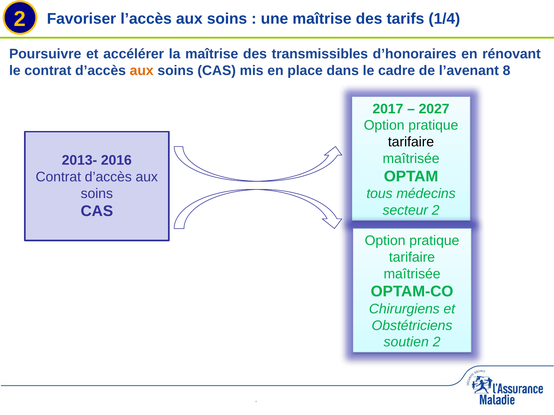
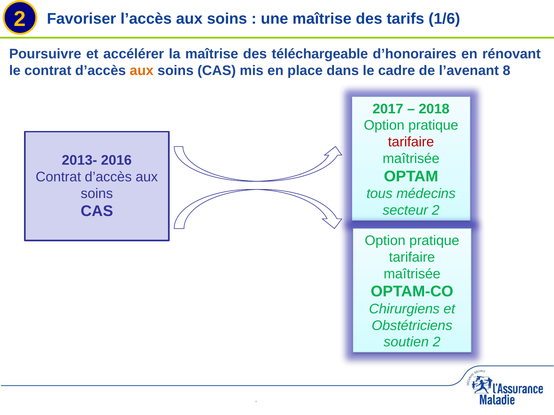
1/4: 1/4 -> 1/6
transmissibles: transmissibles -> téléchargeable
2027: 2027 -> 2018
tarifaire at (411, 142) colour: black -> red
